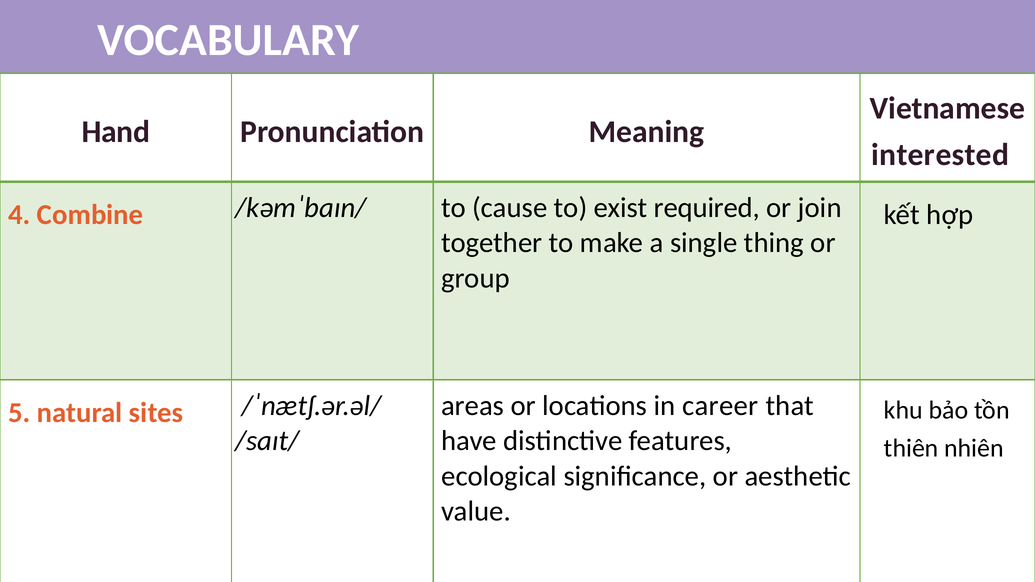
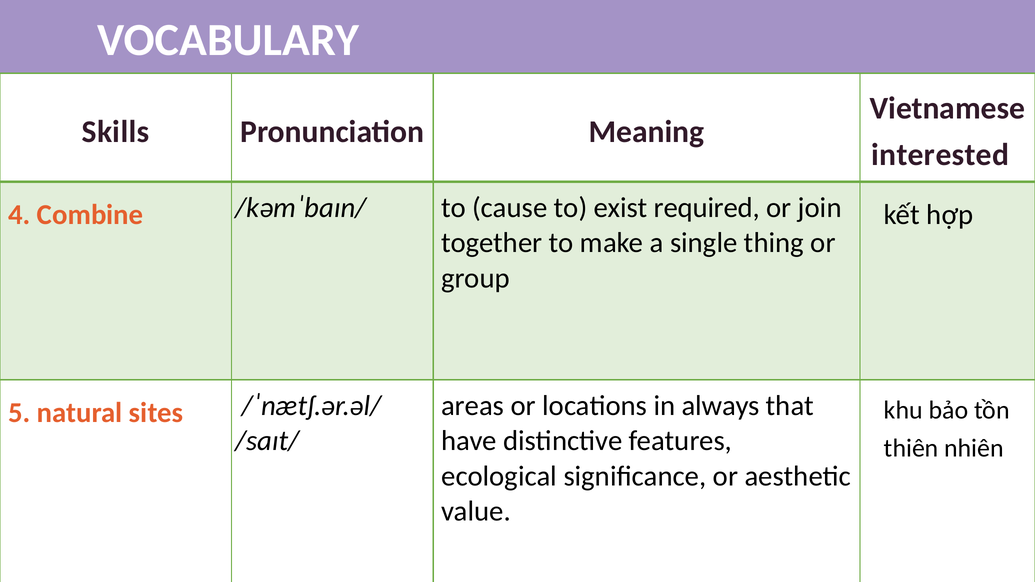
Hand: Hand -> Skills
career: career -> always
